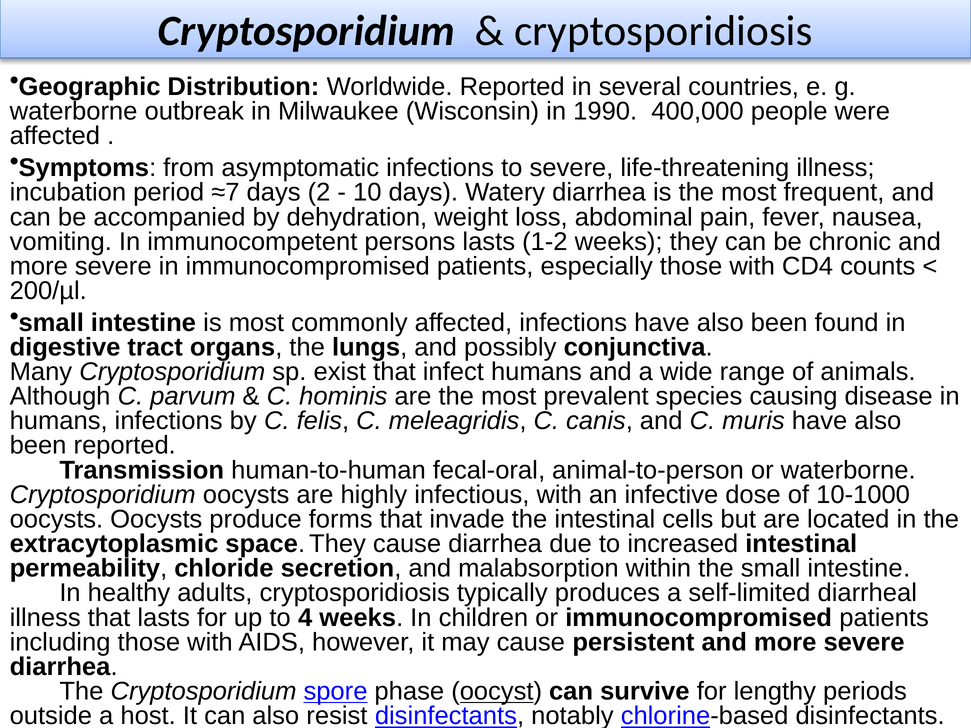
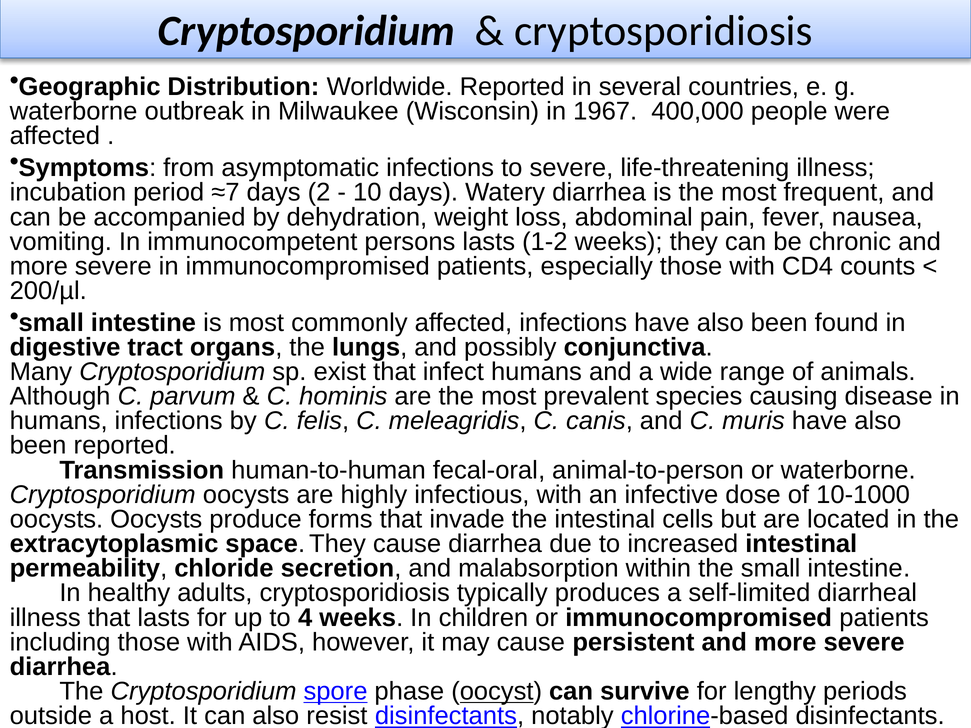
1990: 1990 -> 1967
